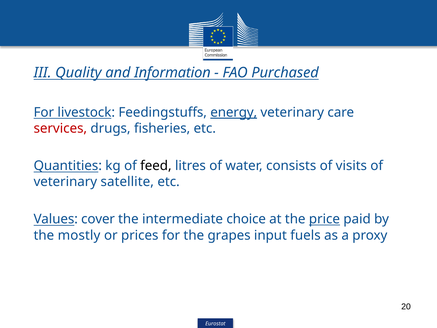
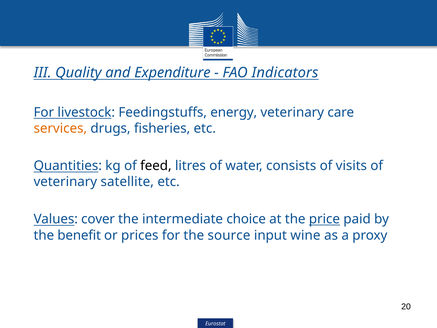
Information: Information -> Expenditure
Purchased: Purchased -> Indicators
energy underline: present -> none
services colour: red -> orange
mostly: mostly -> benefit
grapes: grapes -> source
fuels: fuels -> wine
